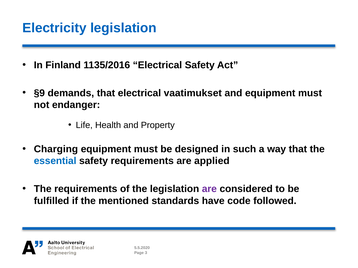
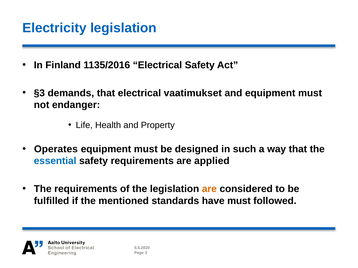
§9: §9 -> §3
Charging: Charging -> Operates
are at (209, 189) colour: purple -> orange
have code: code -> must
